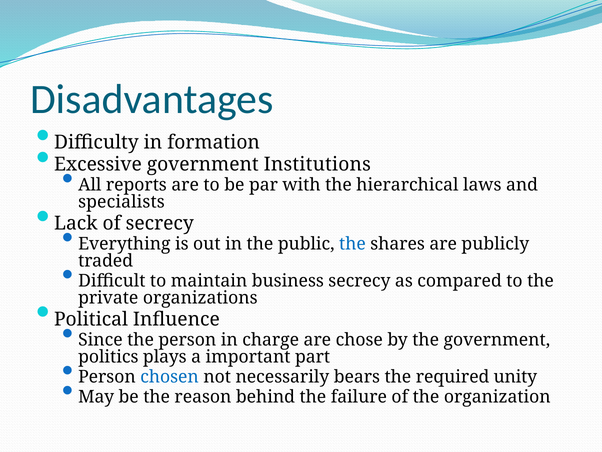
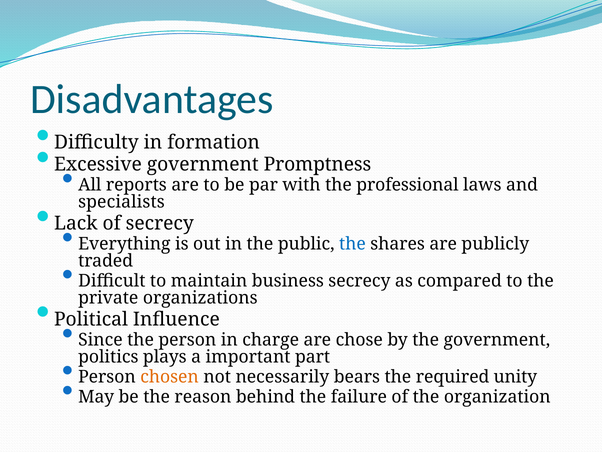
Institutions: Institutions -> Promptness
hierarchical: hierarchical -> professional
chosen colour: blue -> orange
